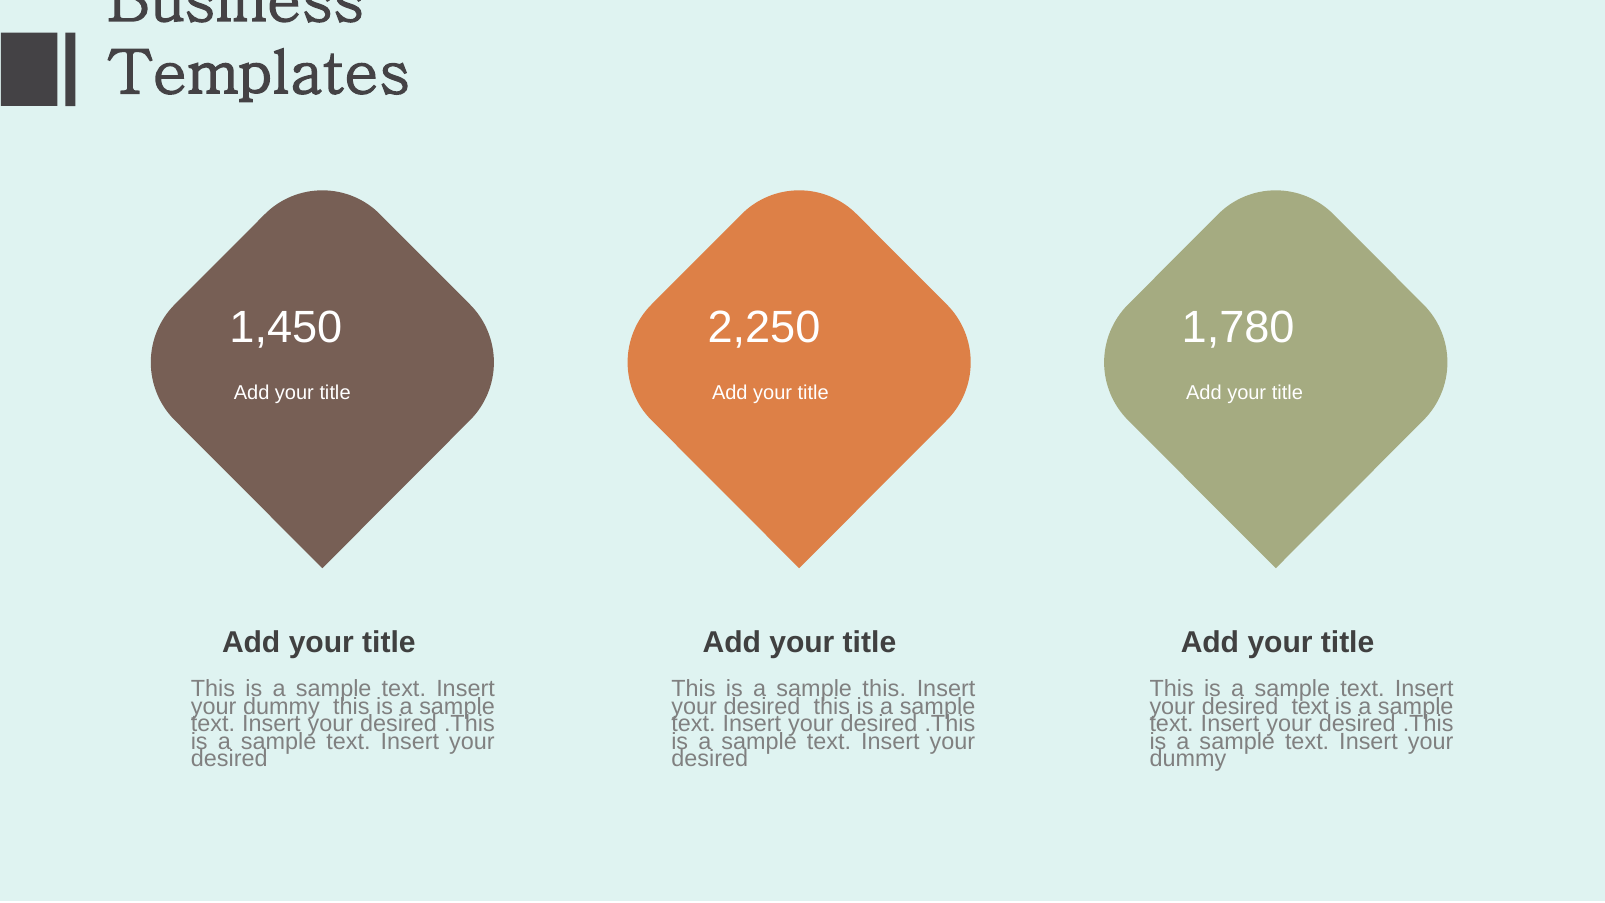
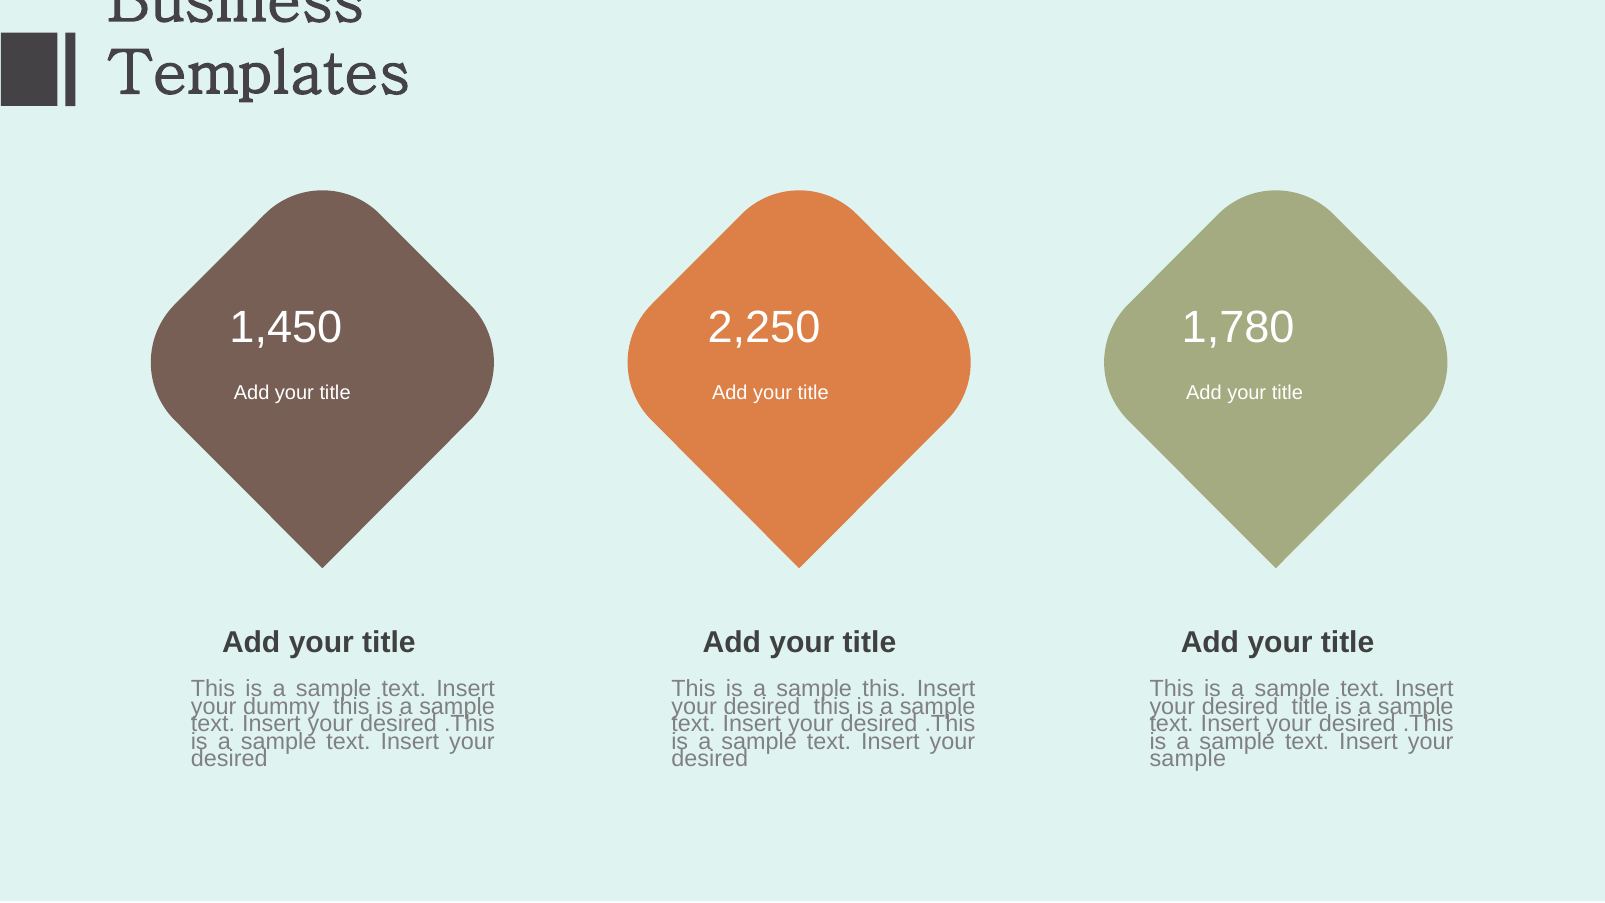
desired text: text -> title
dummy at (1188, 759): dummy -> sample
